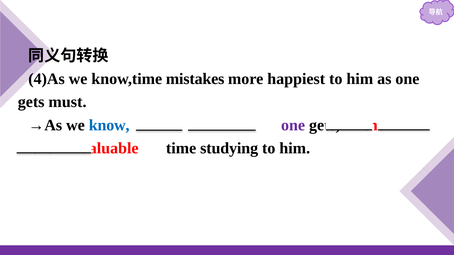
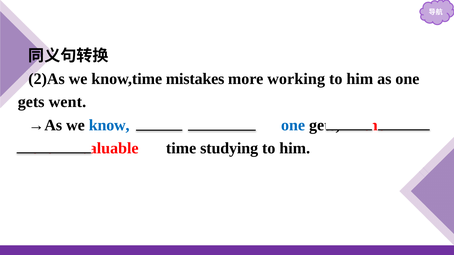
4)As: 4)As -> 2)As
happiest: happiest -> working
must: must -> went
one at (293, 125) colour: purple -> blue
